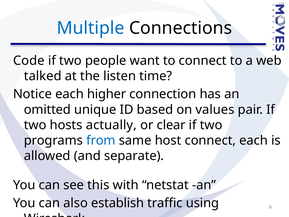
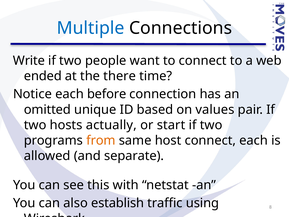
Code: Code -> Write
talked: talked -> ended
listen: listen -> there
higher: higher -> before
clear: clear -> start
from colour: blue -> orange
